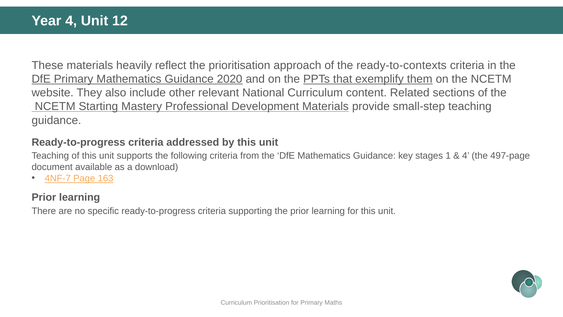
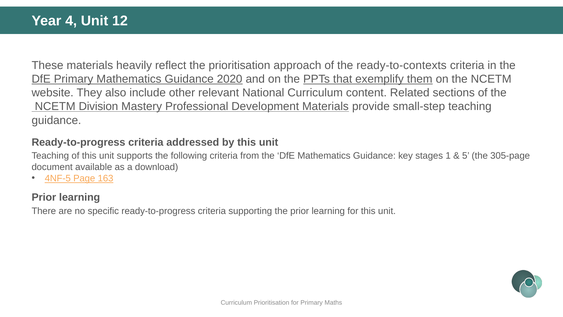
Starting: Starting -> Division
4 at (466, 156): 4 -> 5
497-page: 497-page -> 305-page
4NF-7: 4NF-7 -> 4NF-5
